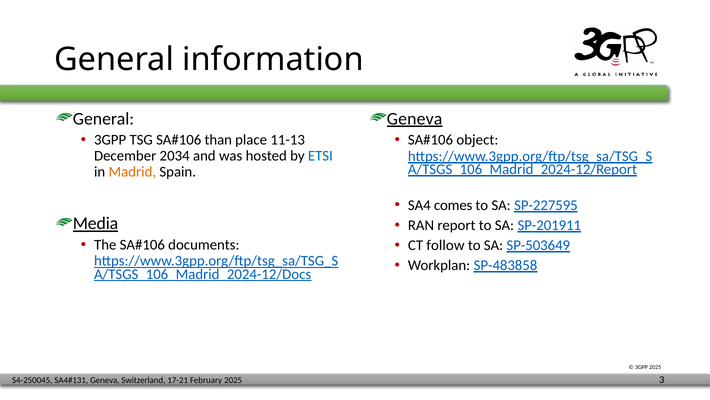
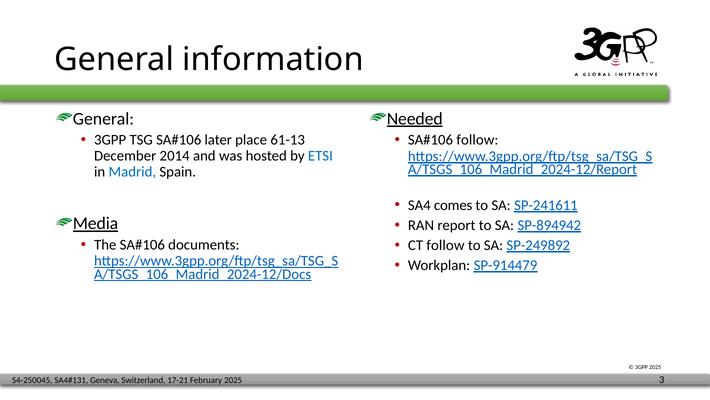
Geneva at (415, 118): Geneva -> Needed
than: than -> later
11-13: 11-13 -> 61-13
object at (477, 140): object -> follow
2034: 2034 -> 2014
Madrid colour: orange -> blue
SP-227595: SP-227595 -> SP-241611
SP-201911: SP-201911 -> SP-894942
SP-503649: SP-503649 -> SP-249892
SP-483858: SP-483858 -> SP-914479
